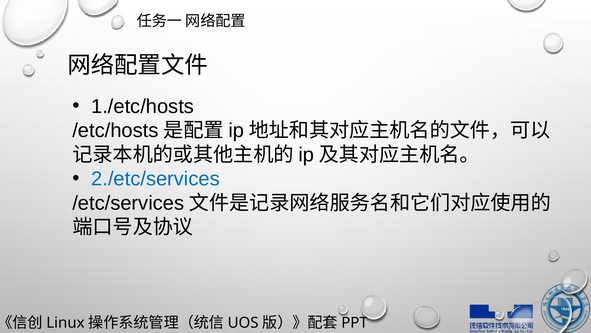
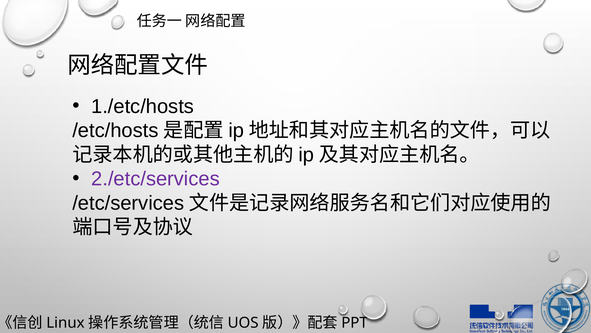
2./etc/services colour: blue -> purple
